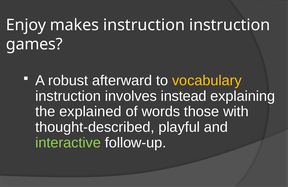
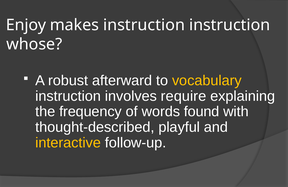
games: games -> whose
instead: instead -> require
explained: explained -> frequency
those: those -> found
interactive colour: light green -> yellow
